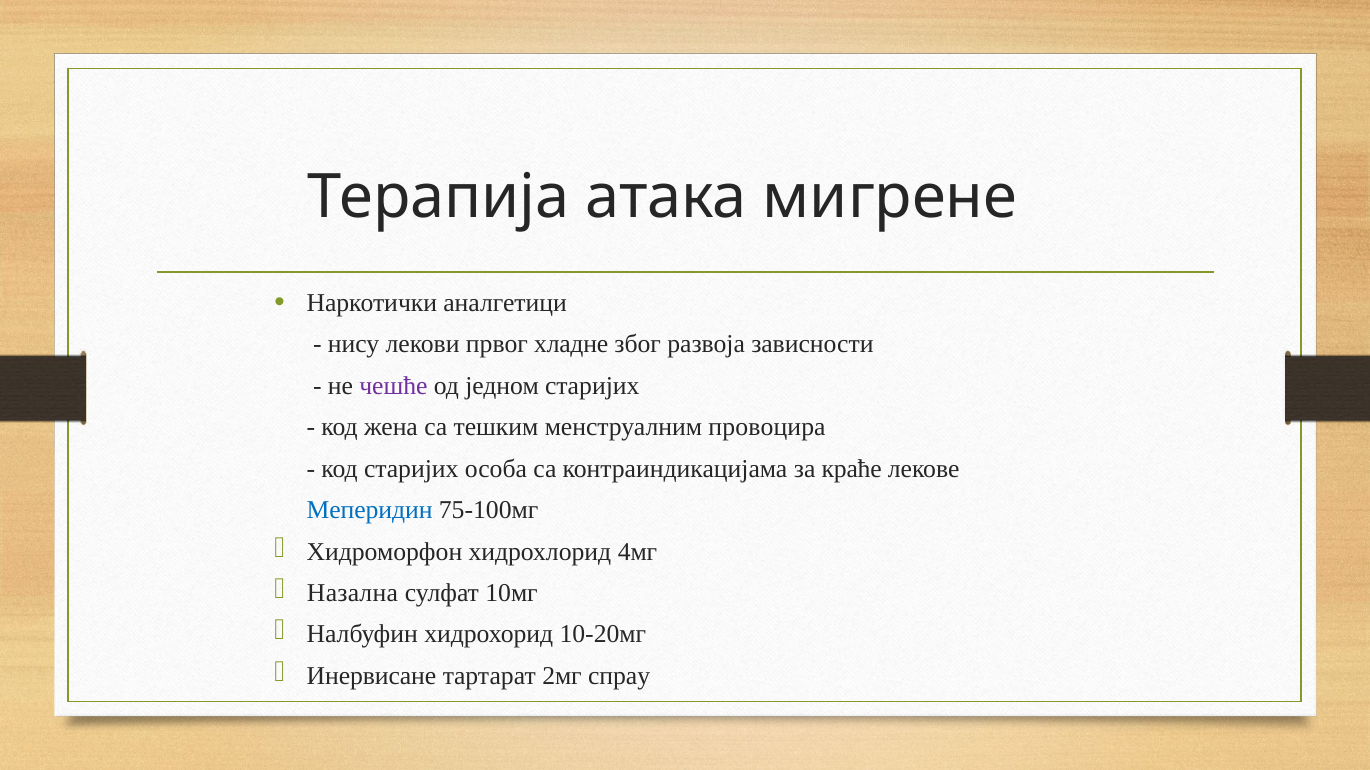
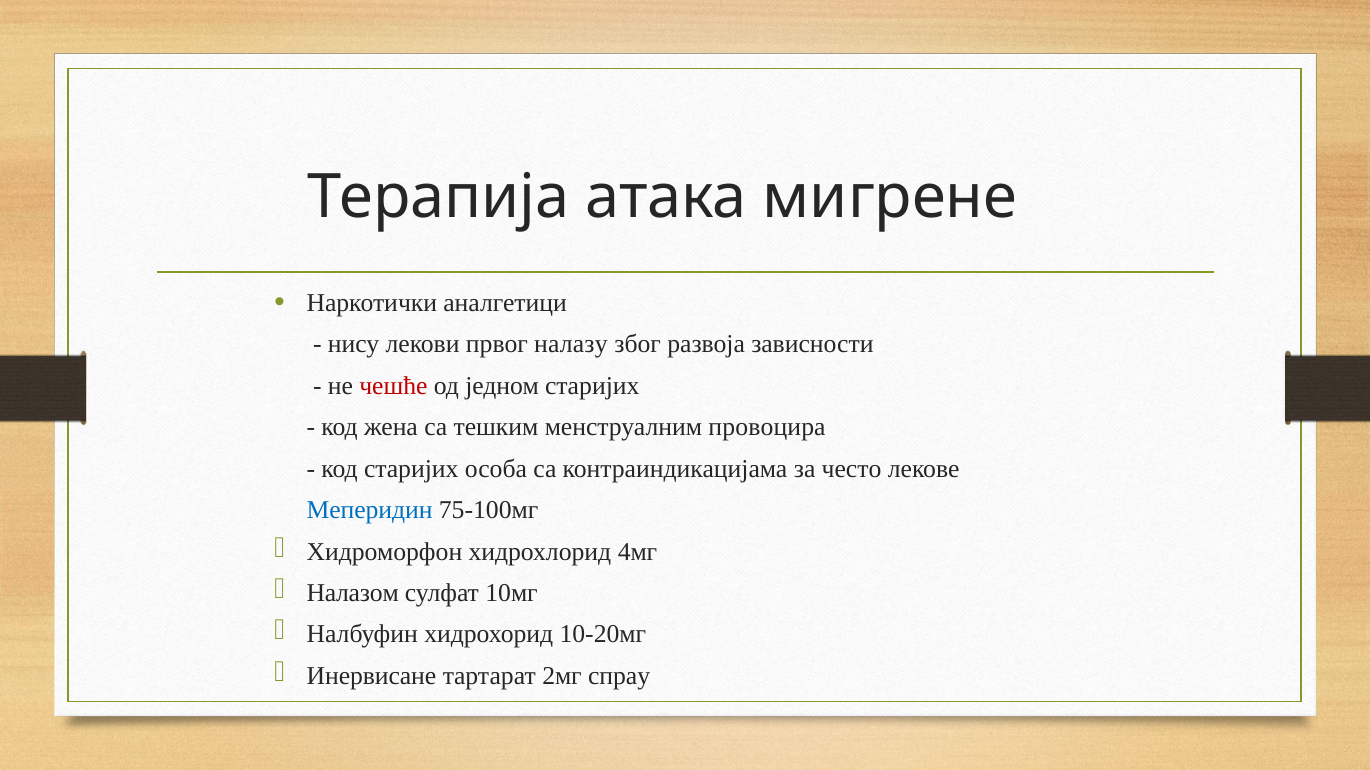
хладне: хладне -> налазу
чешће colour: purple -> red
краће: краће -> често
Назална: Назална -> Налазом
